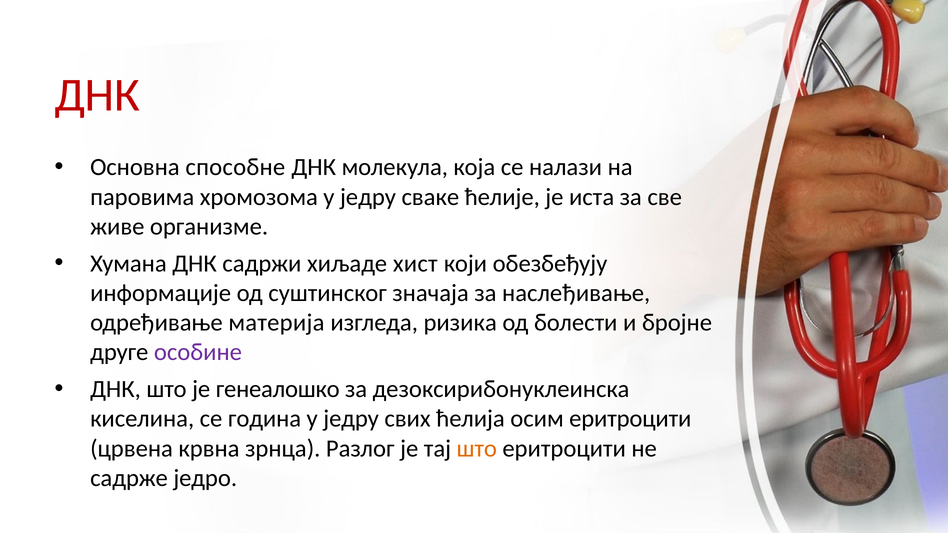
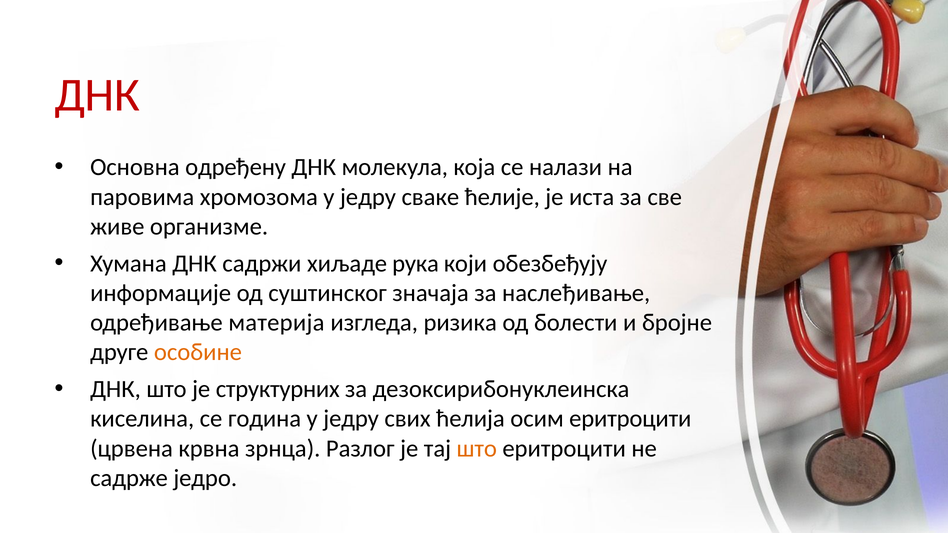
способне: способне -> одређену
хист: хист -> рука
особине colour: purple -> orange
генеалошко: генеалошко -> структурних
